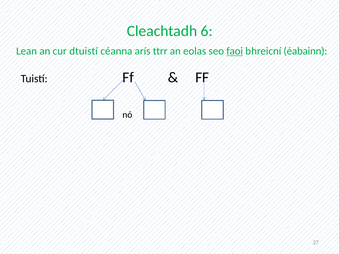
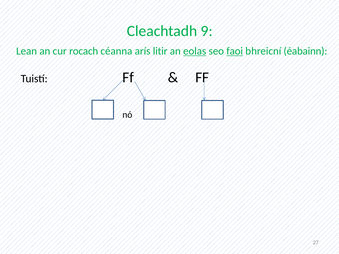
6: 6 -> 9
dtuistí: dtuistí -> rocach
ttrr: ttrr -> litir
eolas underline: none -> present
